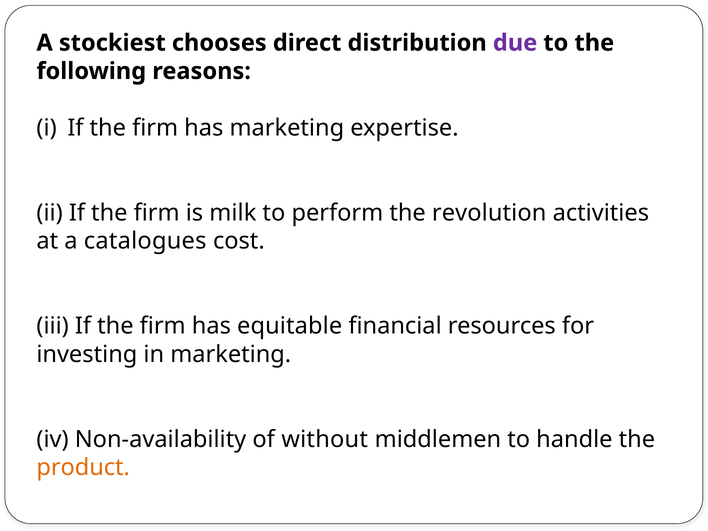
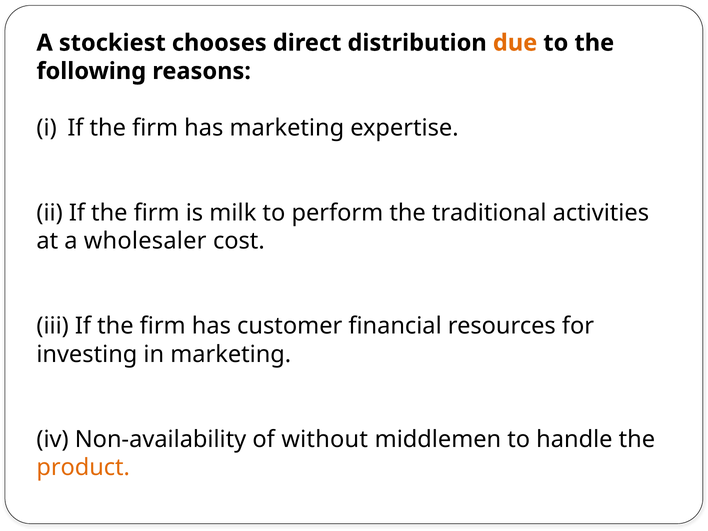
due colour: purple -> orange
revolution: revolution -> traditional
catalogues: catalogues -> wholesaler
equitable: equitable -> customer
